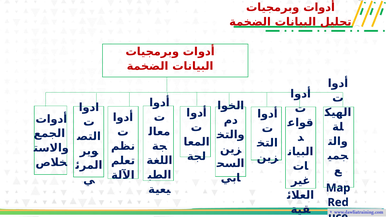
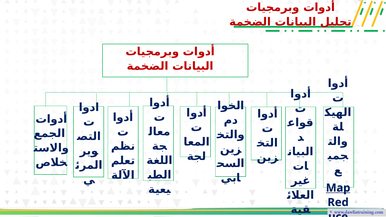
Map underline: none -> present
